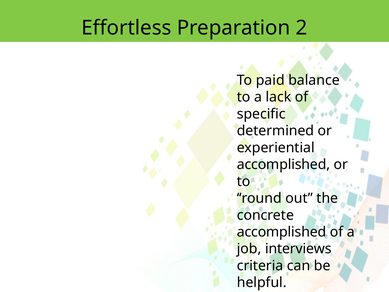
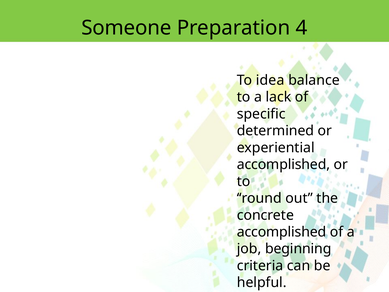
Effortless: Effortless -> Someone
2: 2 -> 4
paid: paid -> idea
interviews: interviews -> beginning
